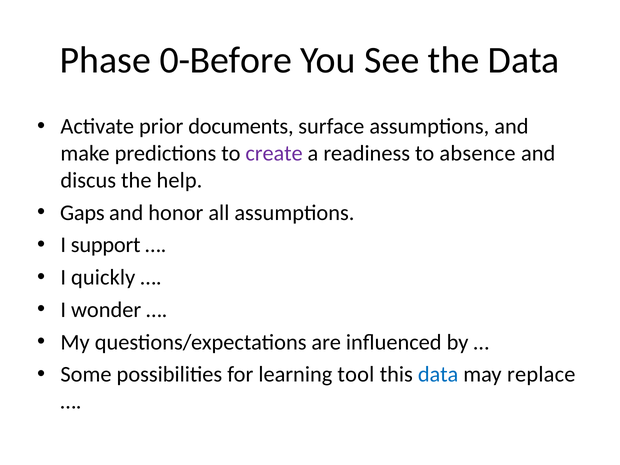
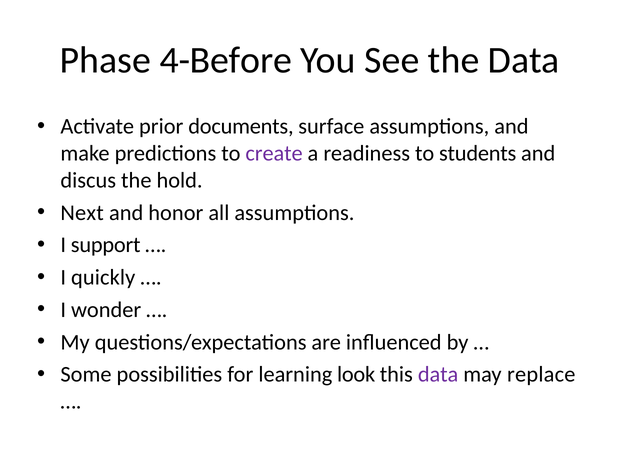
0-Before: 0-Before -> 4-Before
absence: absence -> students
help: help -> hold
Gaps: Gaps -> Next
tool: tool -> look
data at (438, 374) colour: blue -> purple
